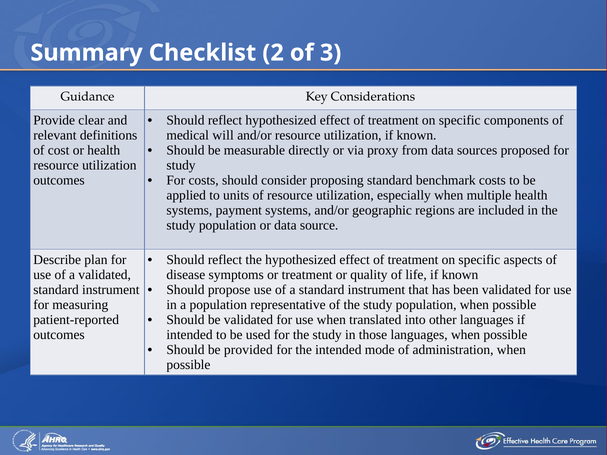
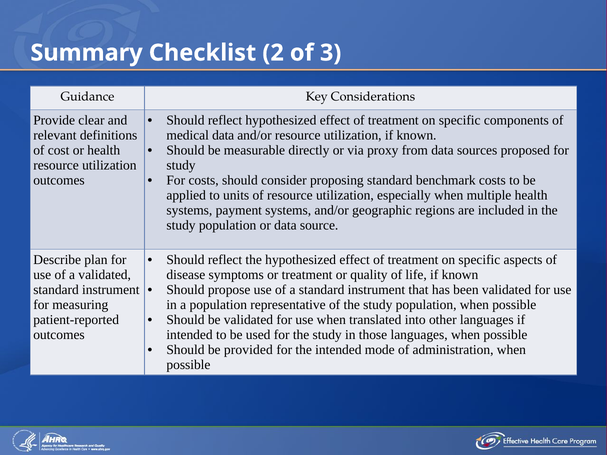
medical will: will -> data
